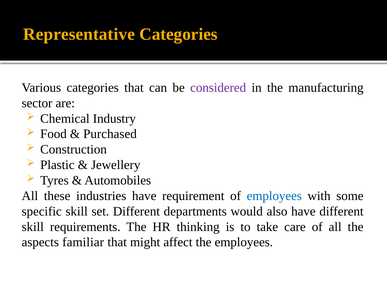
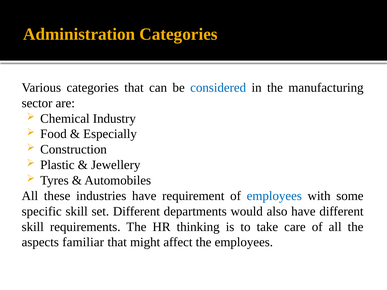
Representative: Representative -> Administration
considered colour: purple -> blue
Purchased: Purchased -> Especially
